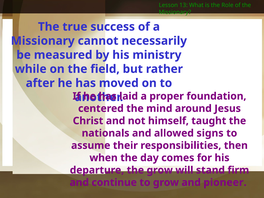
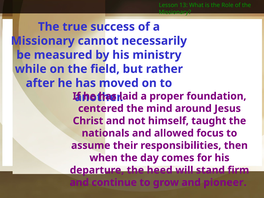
signs: signs -> focus
the grow: grow -> heed
